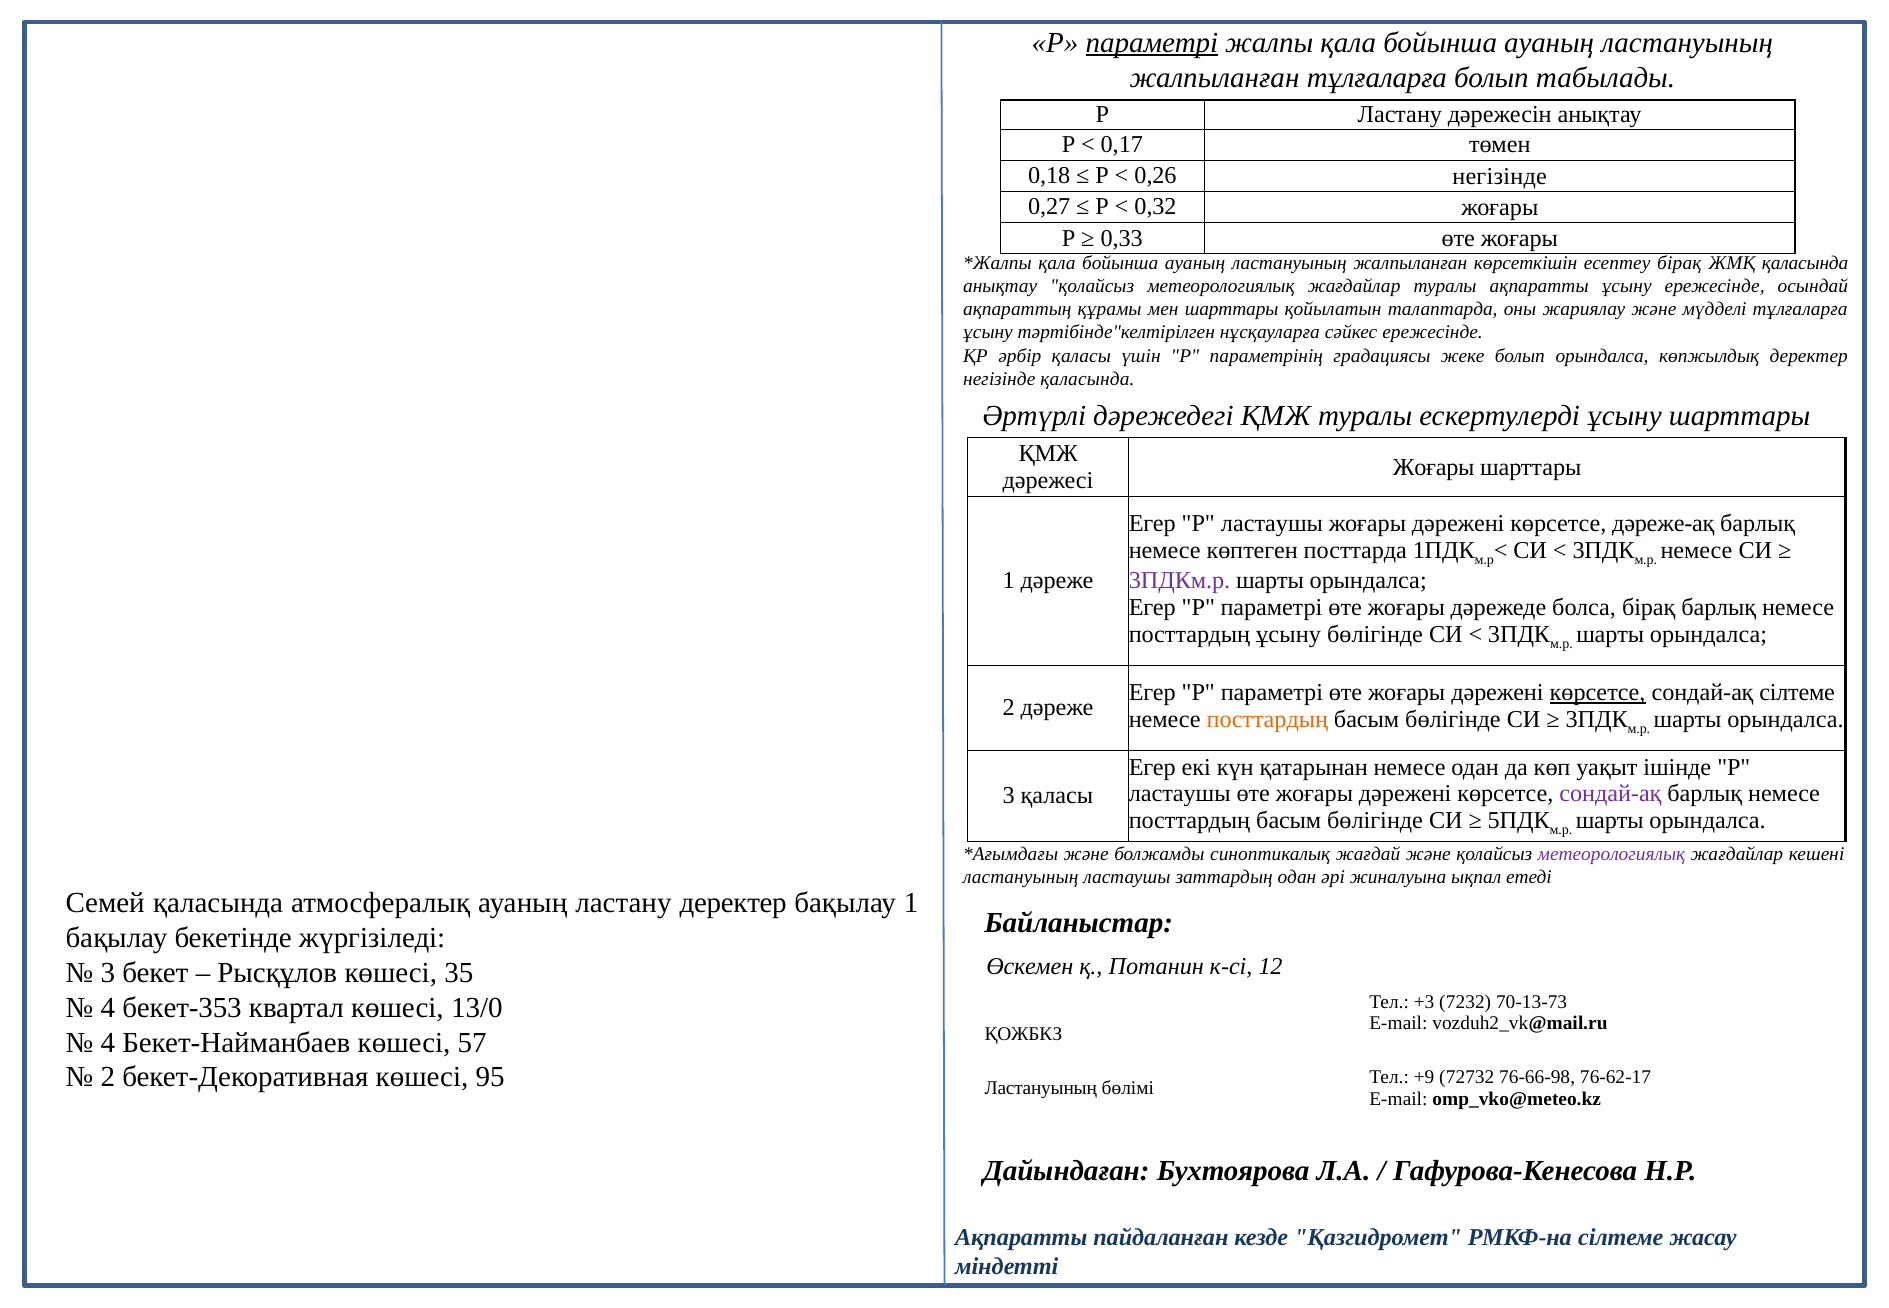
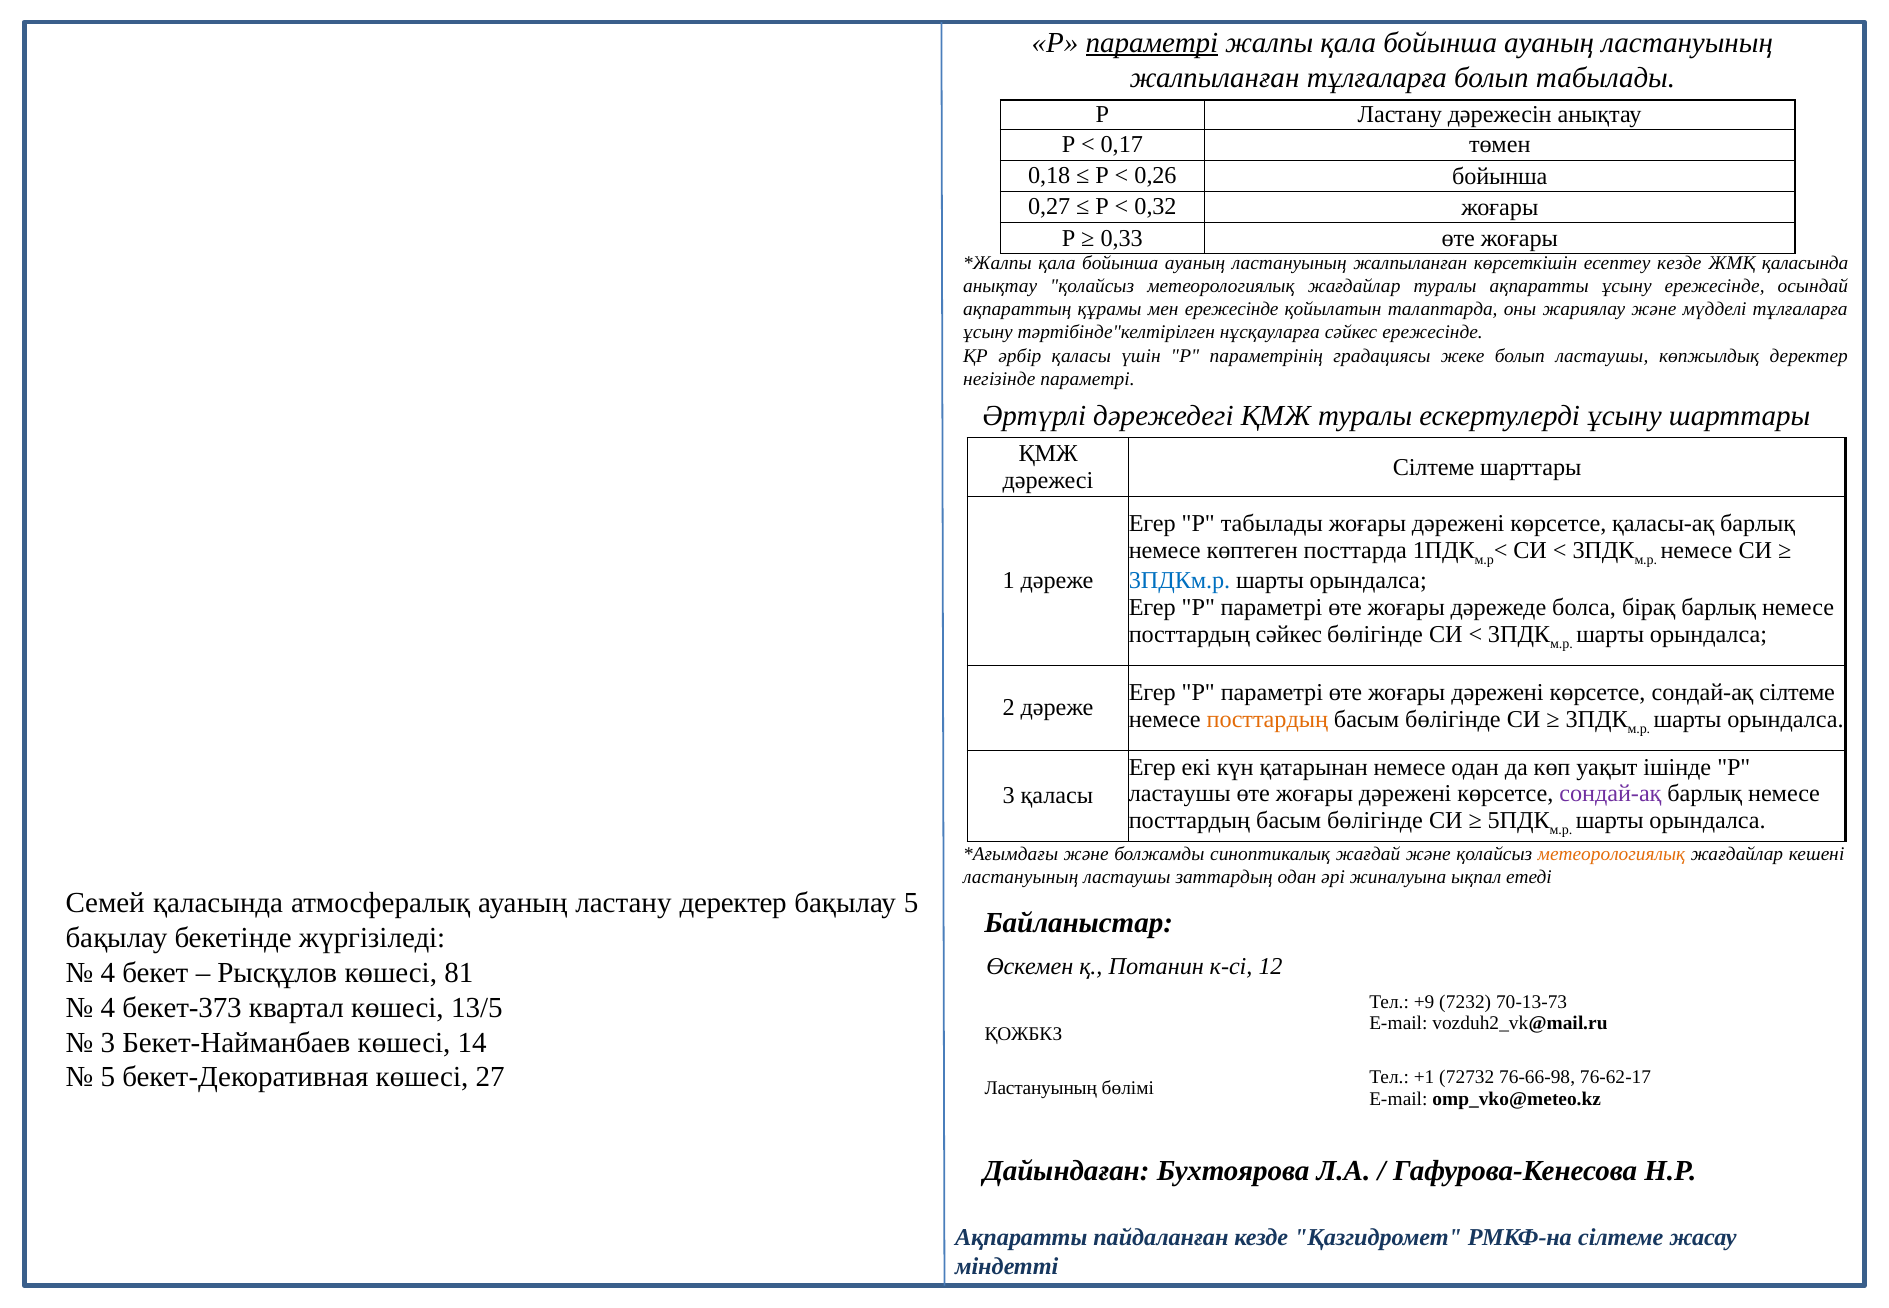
0,26 негізінде: негізінде -> бойынша
есептеу бірақ: бірақ -> кезде
мен шарттары: шарттары -> ережесінде
болып орындалса: орындалса -> ластаушы
негізінде қаласында: қаласында -> параметрі
Жоғары at (1434, 467): Жоғары -> Сілтеме
Егер Р ластаушы: ластаушы -> табылады
дәреже-ақ: дәреже-ақ -> қаласы-ақ
3ПДКм.р colour: purple -> blue
посттардың ұсыну: ұсыну -> сәйкес
көрсетсе at (1598, 692) underline: present -> none
метеорологиялық at (1611, 854) colour: purple -> orange
бақылау 1: 1 -> 5
3 at (108, 973): 3 -> 4
35: 35 -> 81
+3: +3 -> +9
бекет-353: бекет-353 -> бекет-373
13/0: 13/0 -> 13/5
4 at (108, 1042): 4 -> 3
57: 57 -> 14
2 at (108, 1077): 2 -> 5
95: 95 -> 27
+9: +9 -> +1
